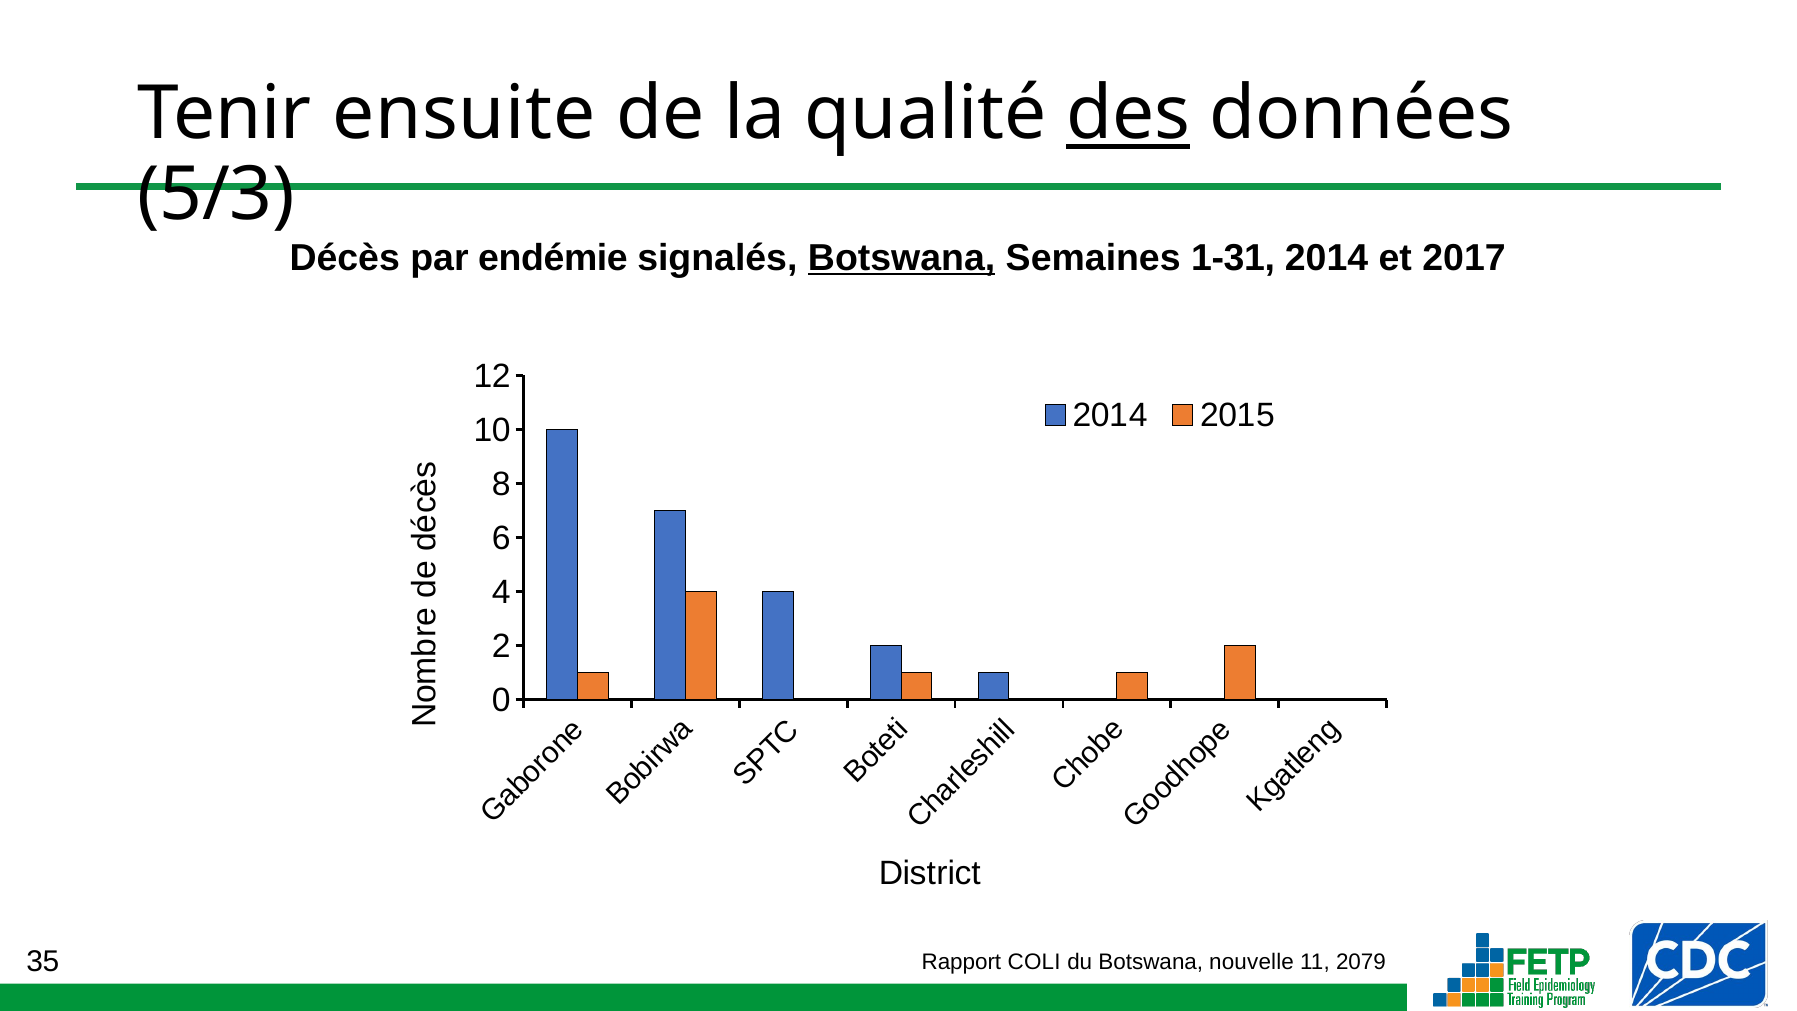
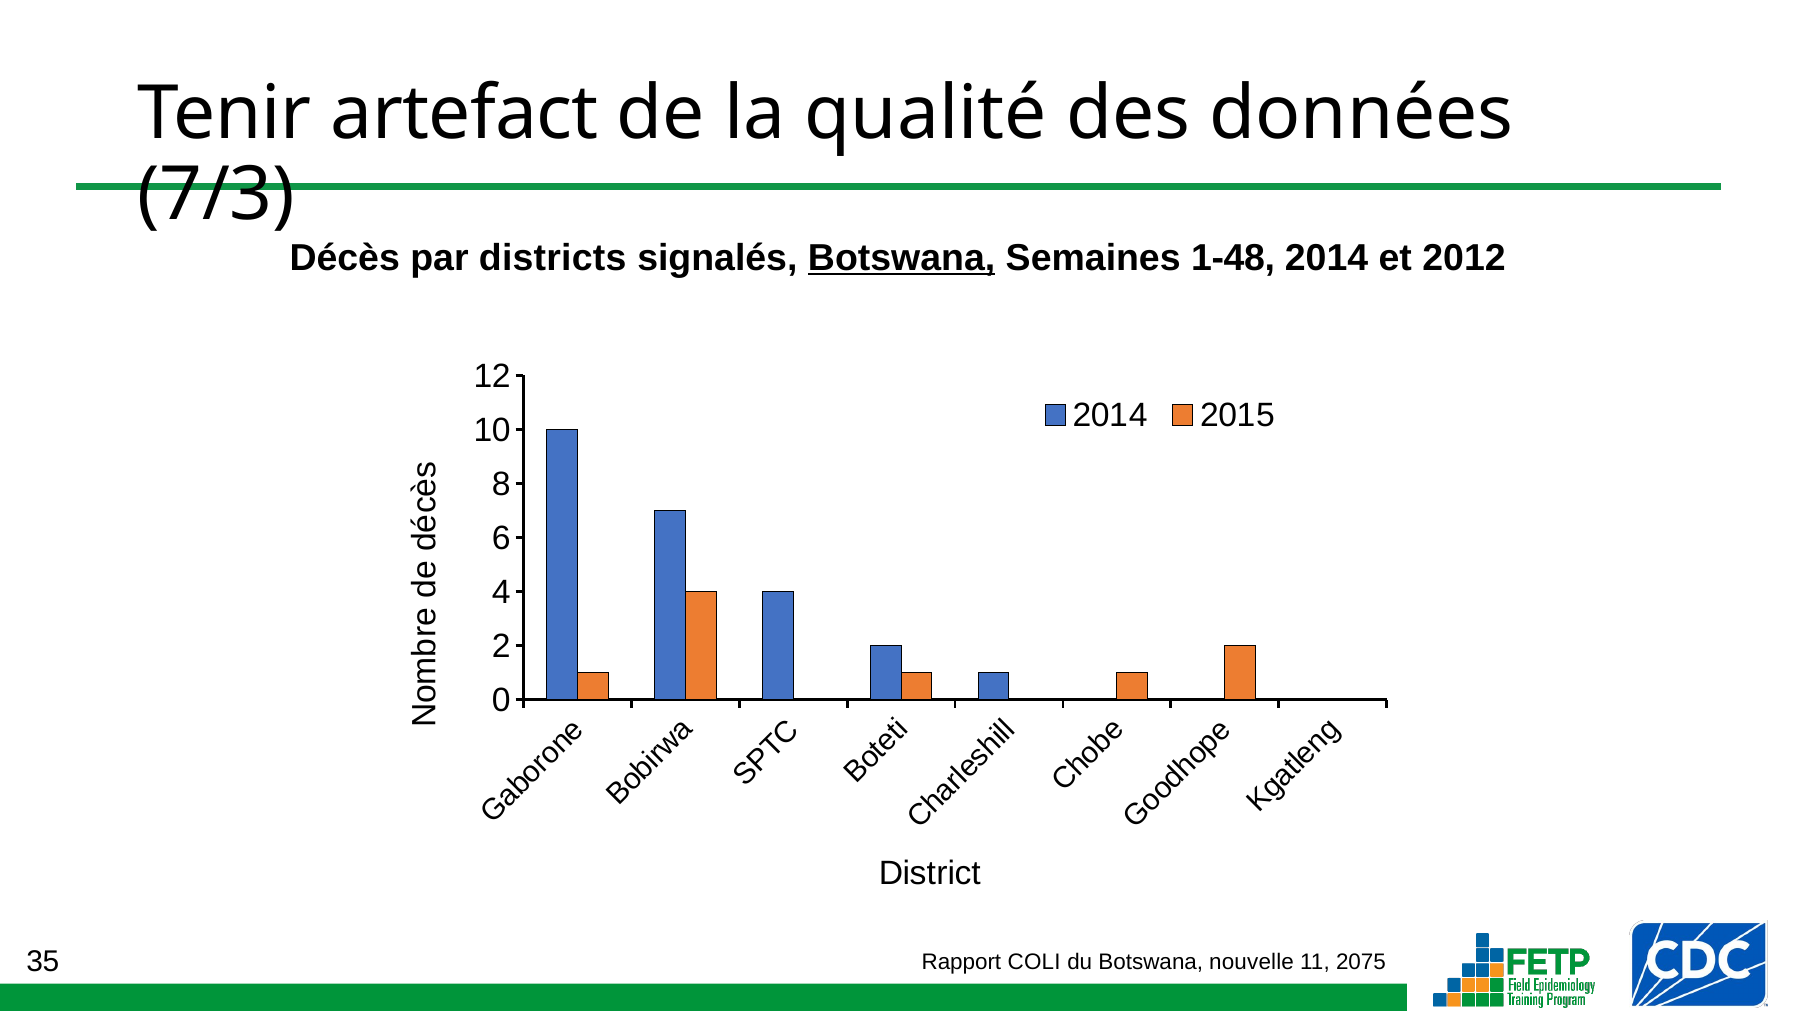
ensuite: ensuite -> artefact
des underline: present -> none
5/3: 5/3 -> 7/3
endémie: endémie -> districts
1-31: 1-31 -> 1-48
2017: 2017 -> 2012
2079: 2079 -> 2075
